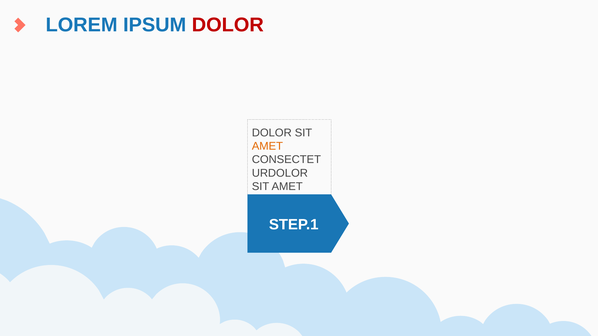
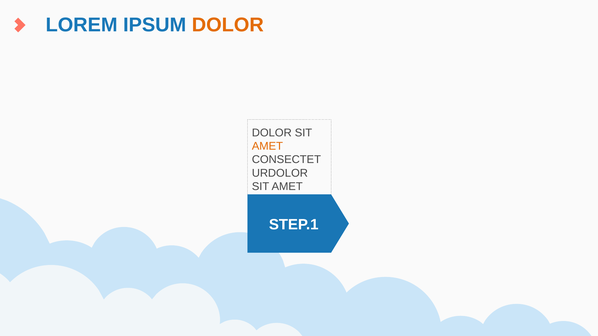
DOLOR at (228, 25) colour: red -> orange
